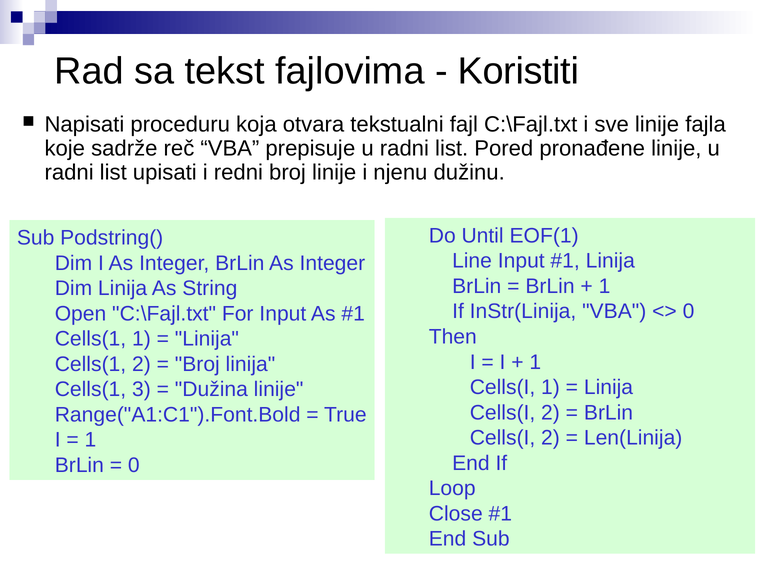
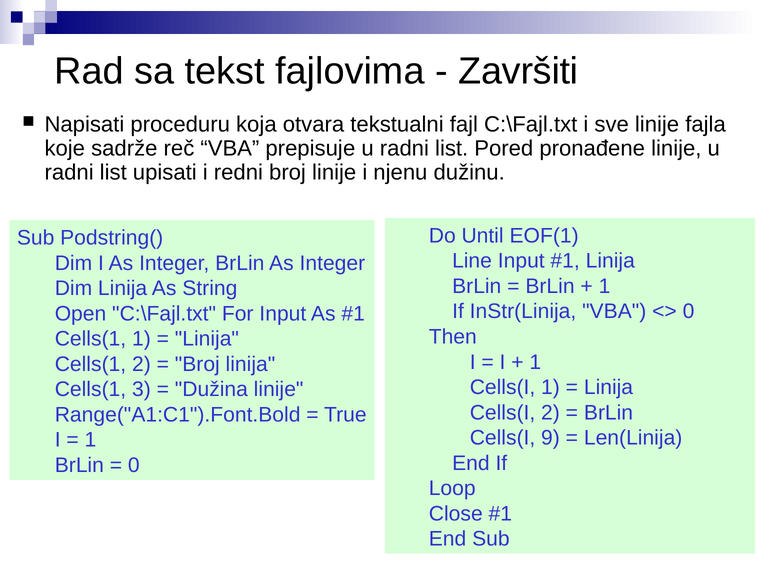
Koristiti: Koristiti -> Završiti
2 at (550, 438): 2 -> 9
